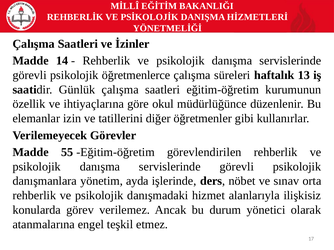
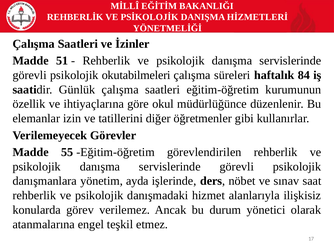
14: 14 -> 51
öğretmenlerce: öğretmenlerce -> okutabilmeleri
13: 13 -> 84
orta: orta -> saat
